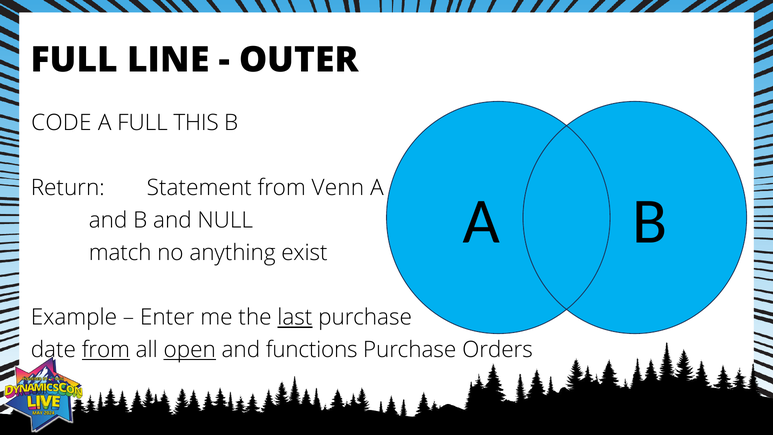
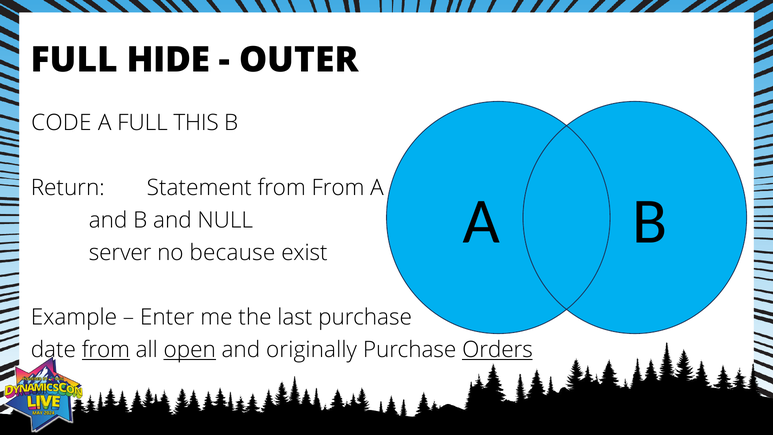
LINE: LINE -> HIDE
from Venn: Venn -> From
match: match -> server
anything: anything -> because
last underline: present -> none
functions: functions -> originally
Orders underline: none -> present
